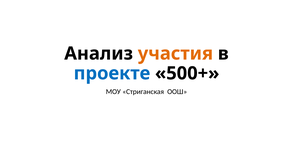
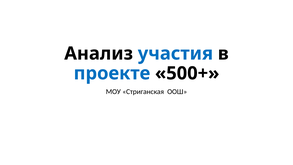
участия colour: orange -> blue
